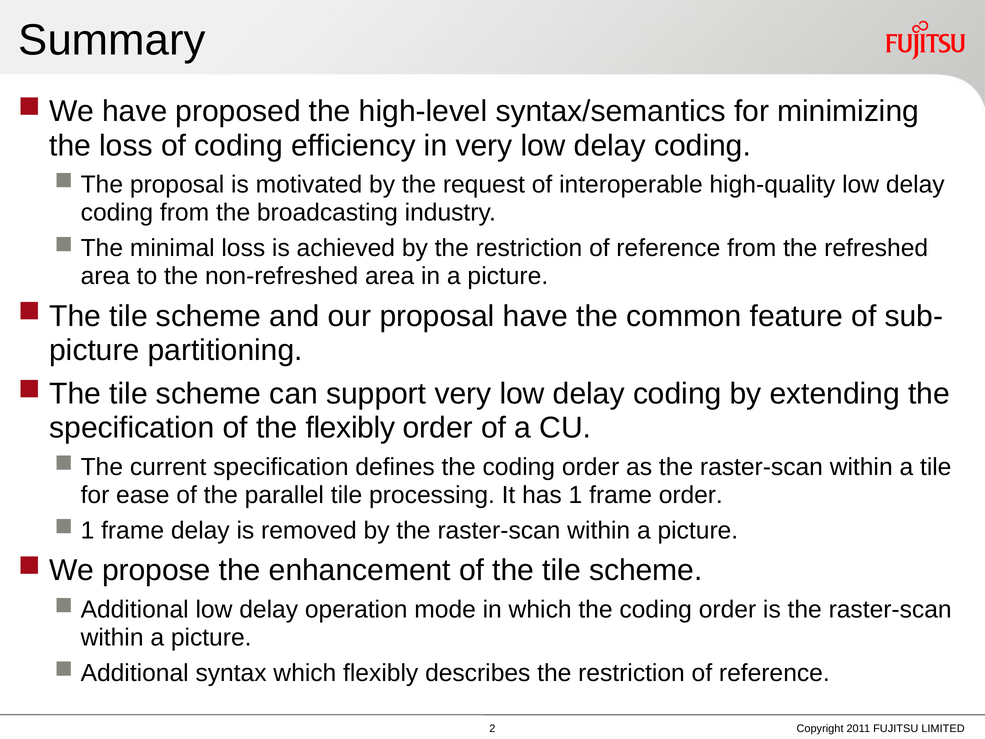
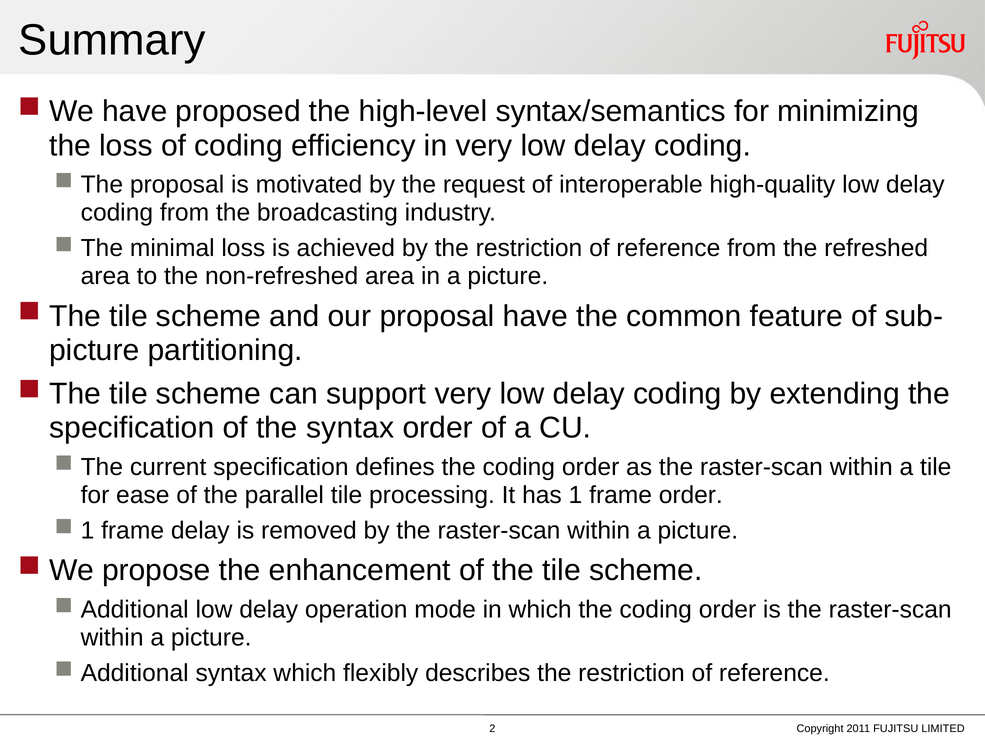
the flexibly: flexibly -> syntax
